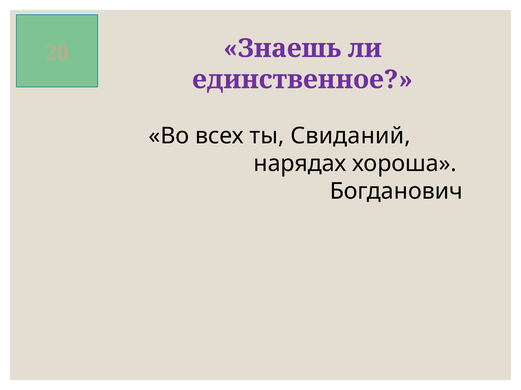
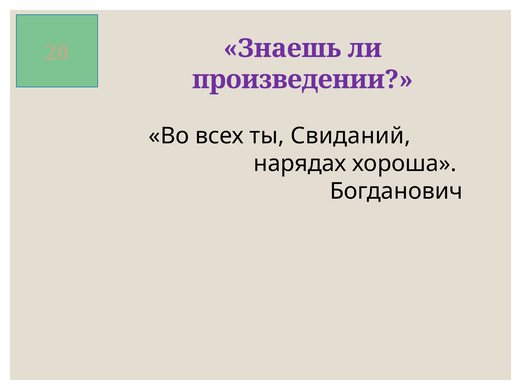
единственное: единственное -> произведении
